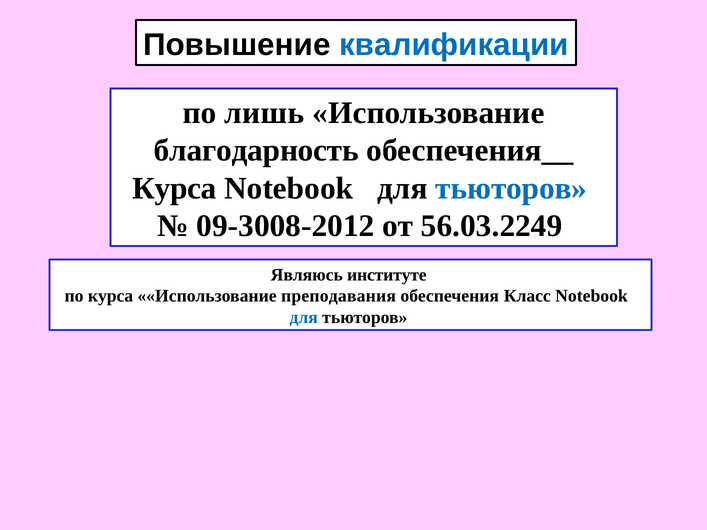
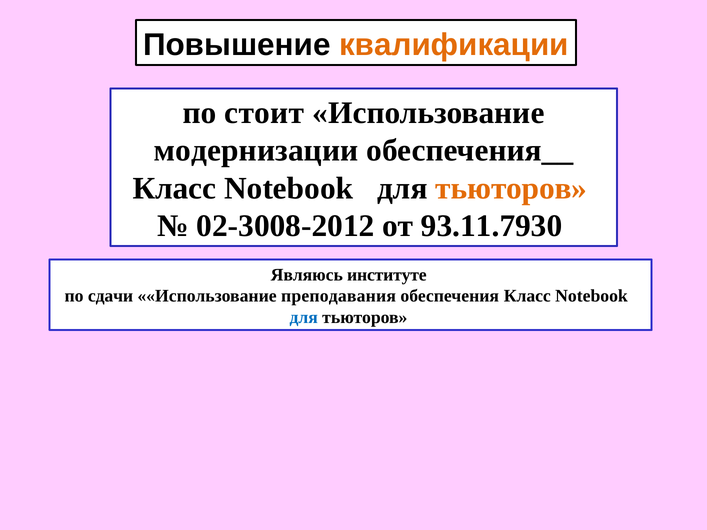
квалификации colour: blue -> orange
лишь: лишь -> стоит
благодарность: благодарность -> модернизации
Курса at (175, 188): Курса -> Класс
тьюторов at (511, 188) colour: blue -> orange
09-3008-2012: 09-3008-2012 -> 02-3008-2012
56.03.2249: 56.03.2249 -> 93.11.7930
по курса: курса -> сдачи
